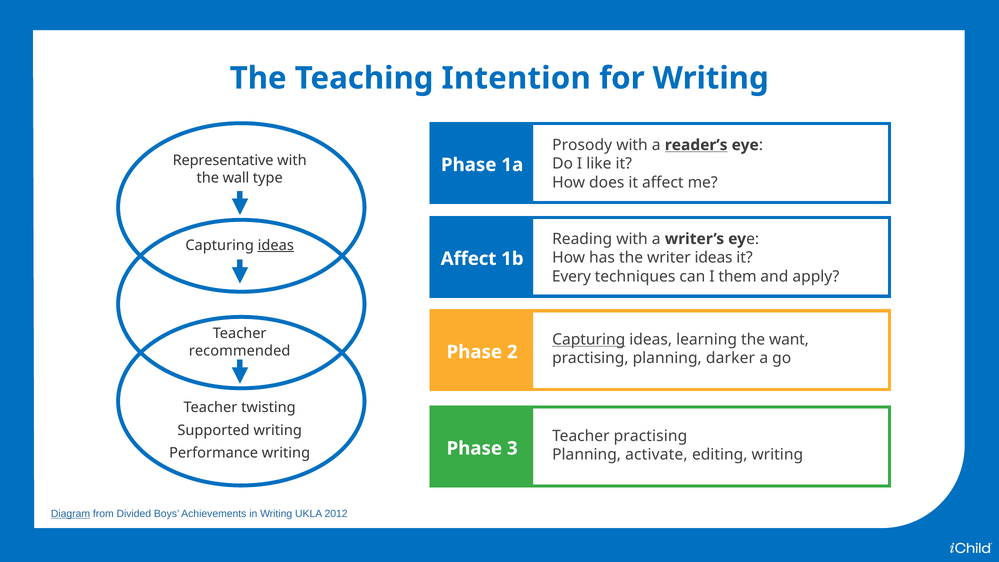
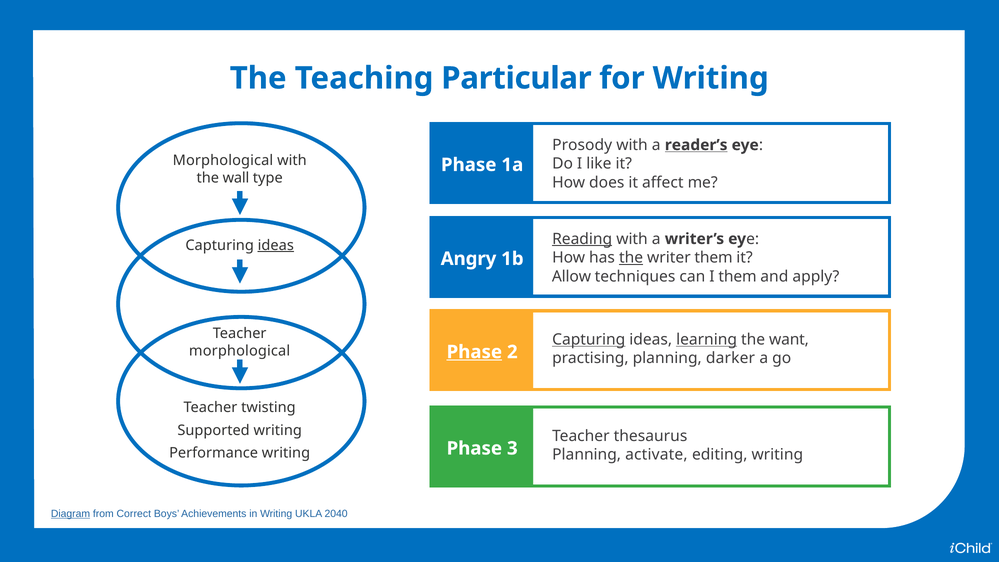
Intention: Intention -> Particular
Representative at (223, 160): Representative -> Morphological
Reading underline: none -> present
the at (631, 258) underline: none -> present
writer ideas: ideas -> them
Affect at (469, 259): Affect -> Angry
Every: Every -> Allow
learning underline: none -> present
recommended at (240, 351): recommended -> morphological
Phase at (474, 352) underline: none -> present
Teacher practising: practising -> thesaurus
Divided: Divided -> Correct
2012: 2012 -> 2040
